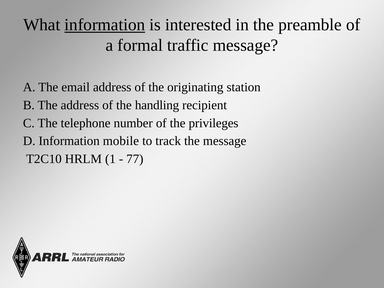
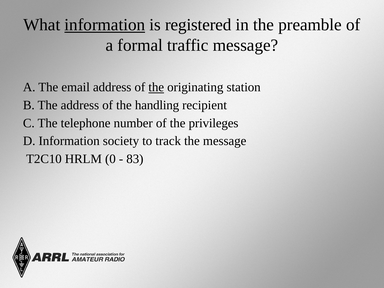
interested: interested -> registered
the at (156, 87) underline: none -> present
mobile: mobile -> society
1: 1 -> 0
77: 77 -> 83
